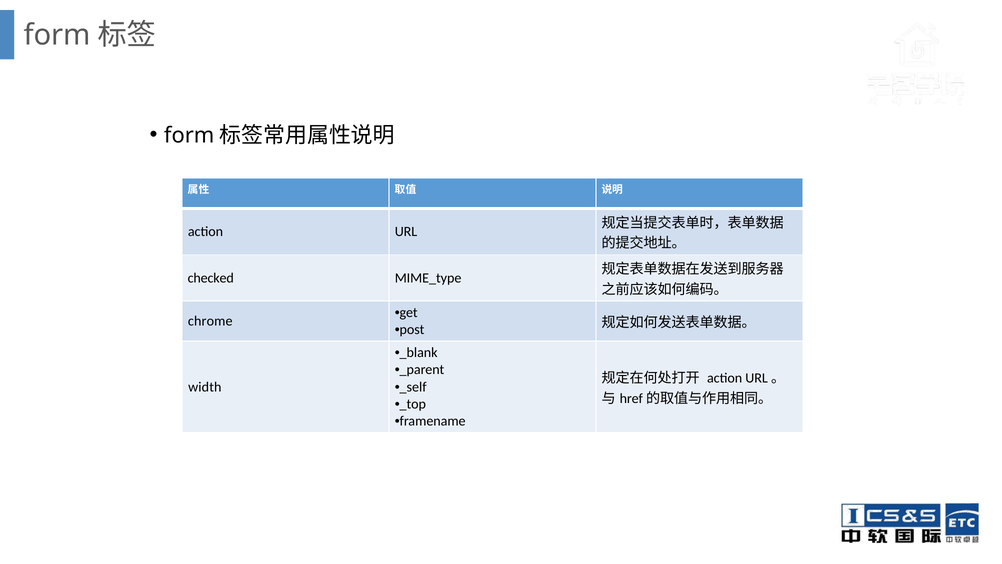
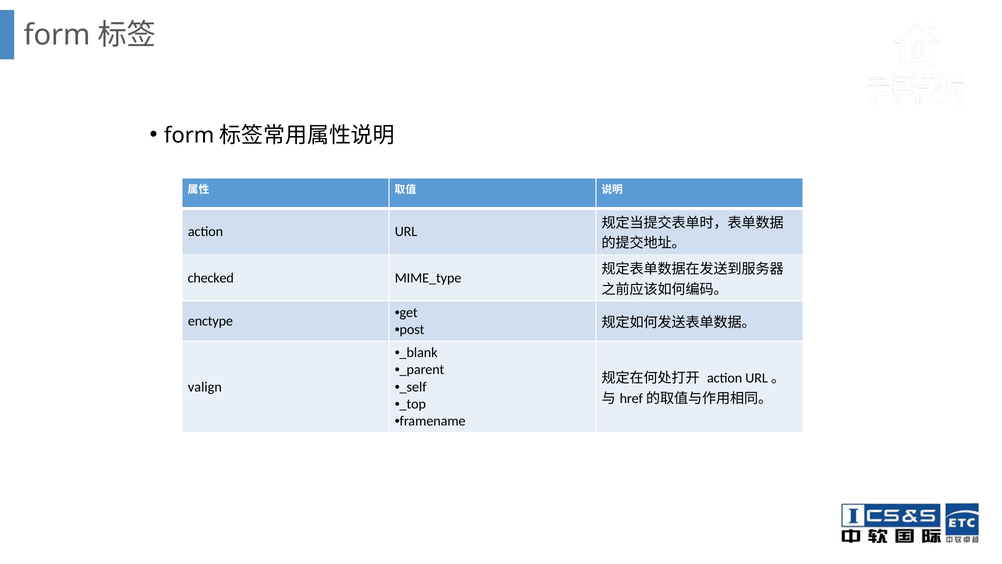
chrome: chrome -> enctype
width: width -> valign
